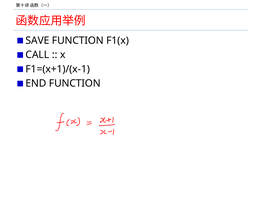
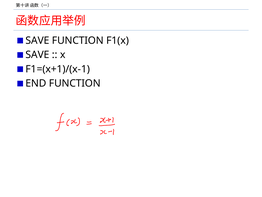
CALL at (37, 55): CALL -> SAVE
